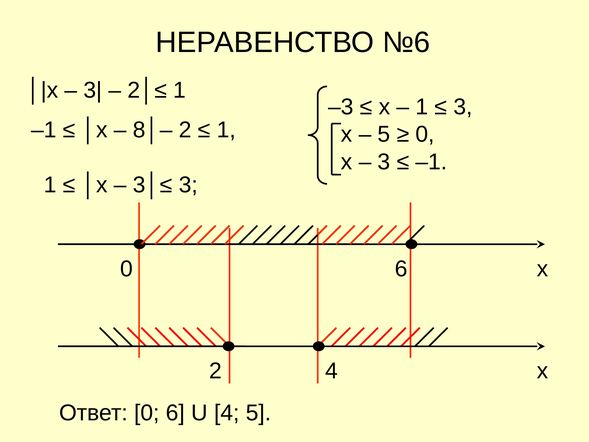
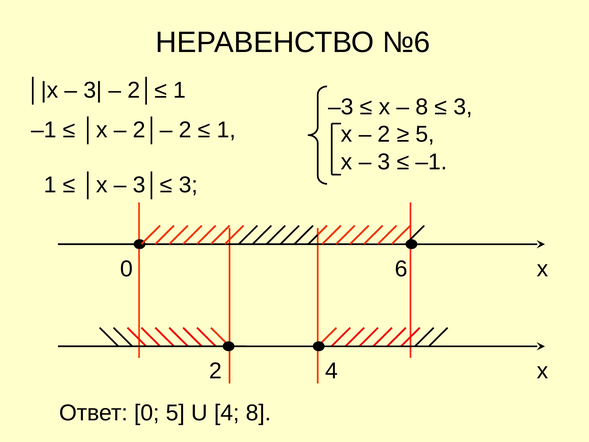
1 at (422, 107): 1 -> 8
8│–: 8│– -> 2│–
5 at (384, 134): 5 -> 2
0 at (425, 134): 0 -> 5
0 6: 6 -> 5
4 5: 5 -> 8
